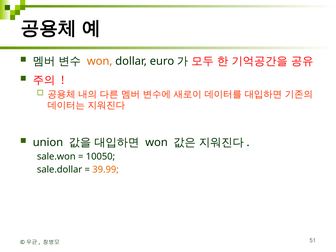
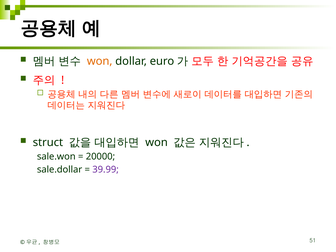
union: union -> struct
10050: 10050 -> 20000
39.99 colour: orange -> purple
